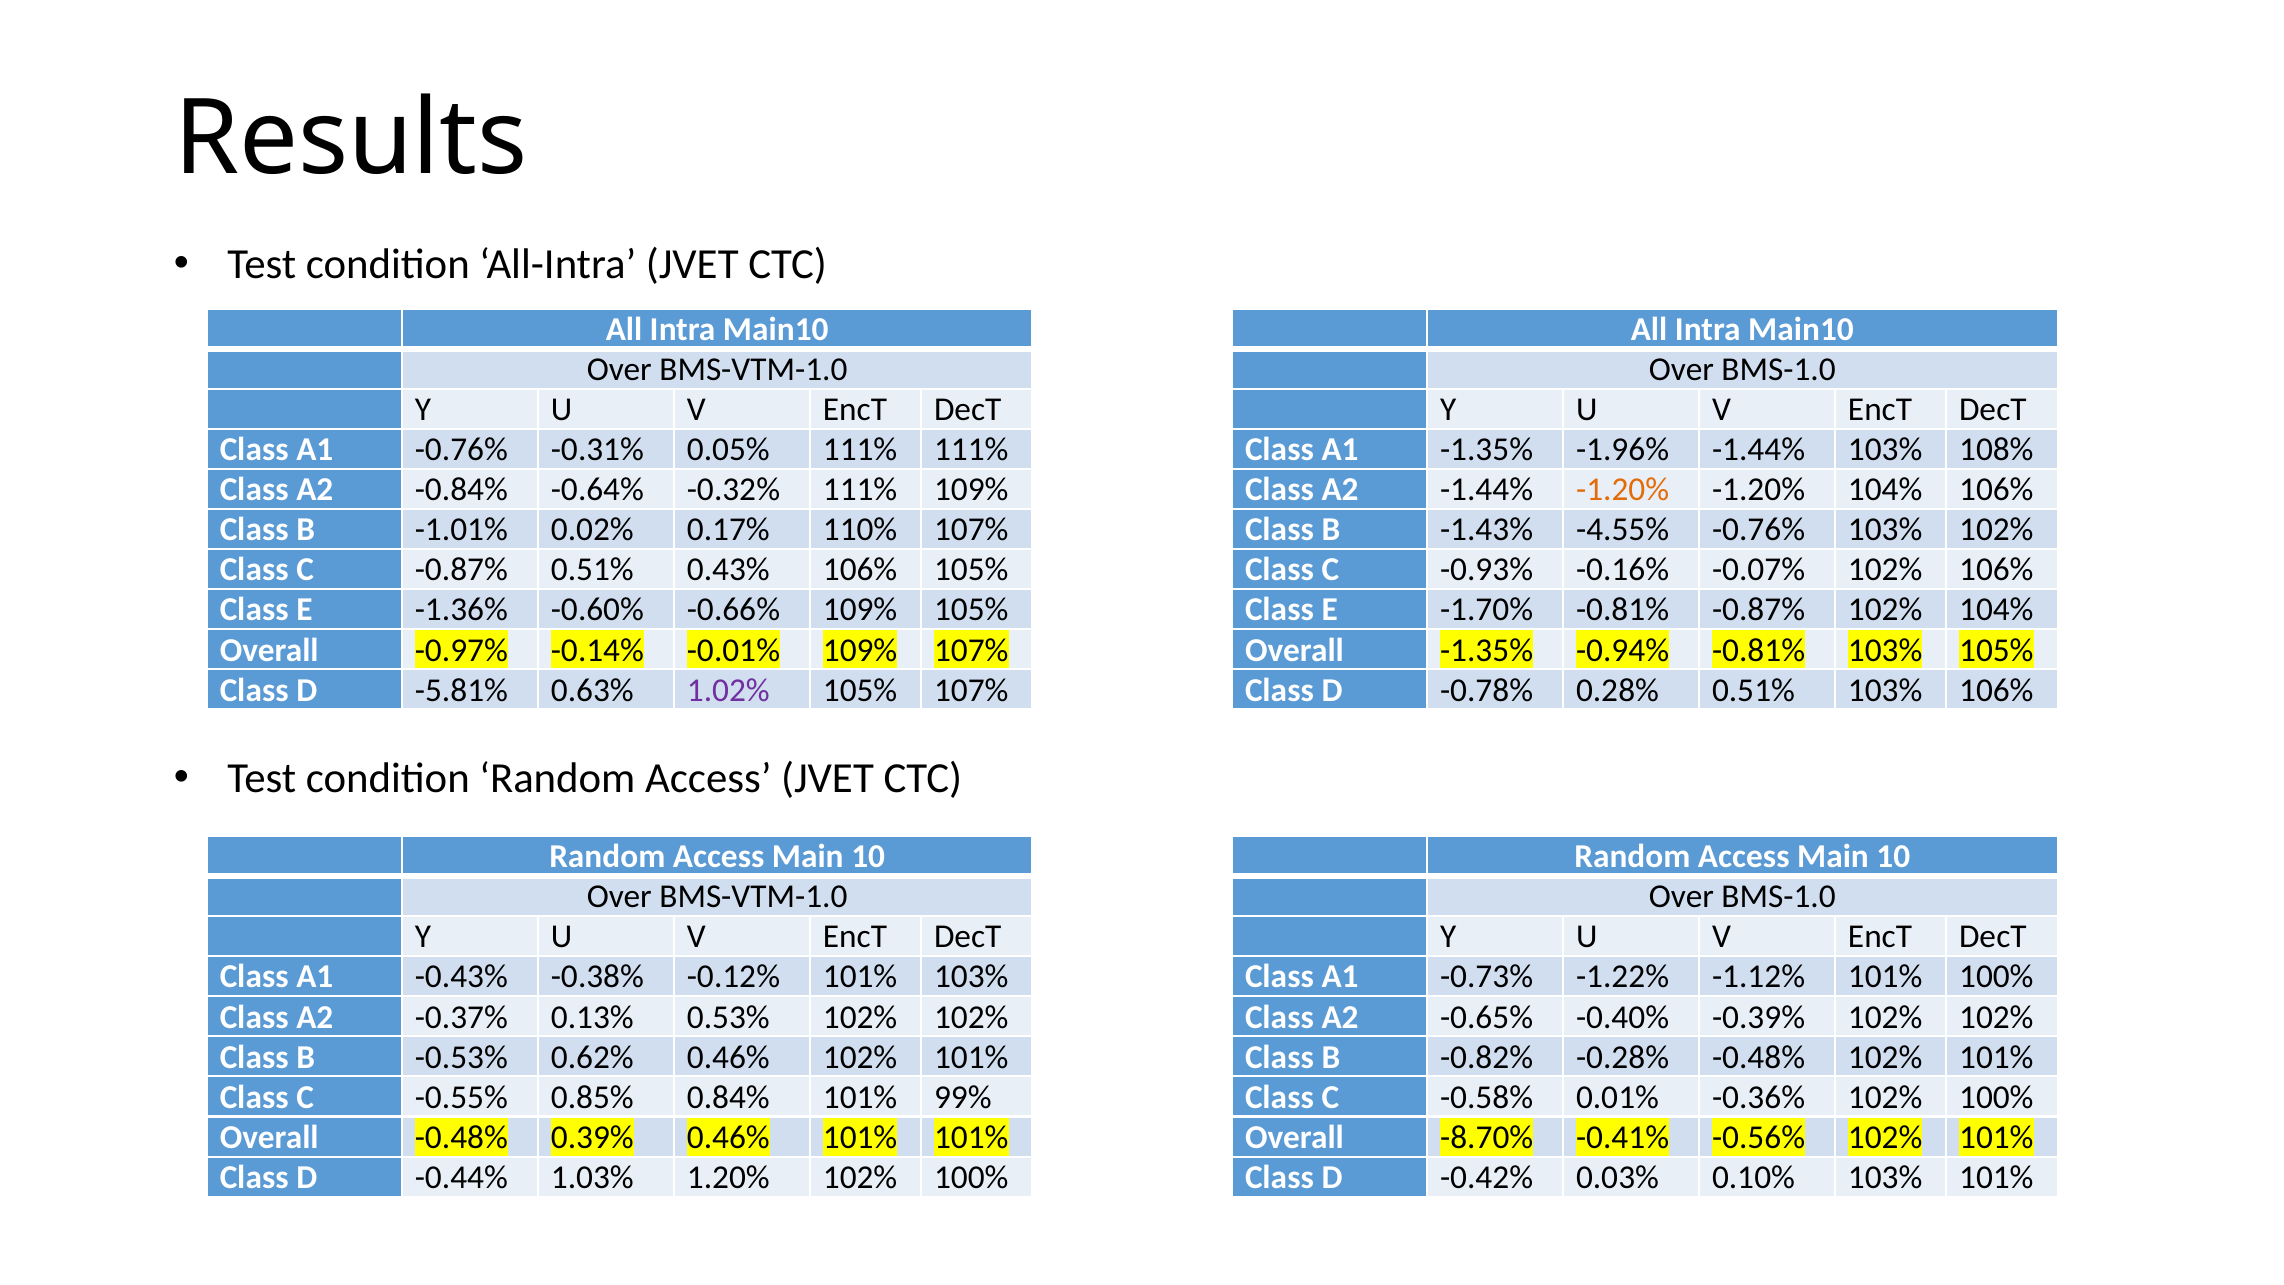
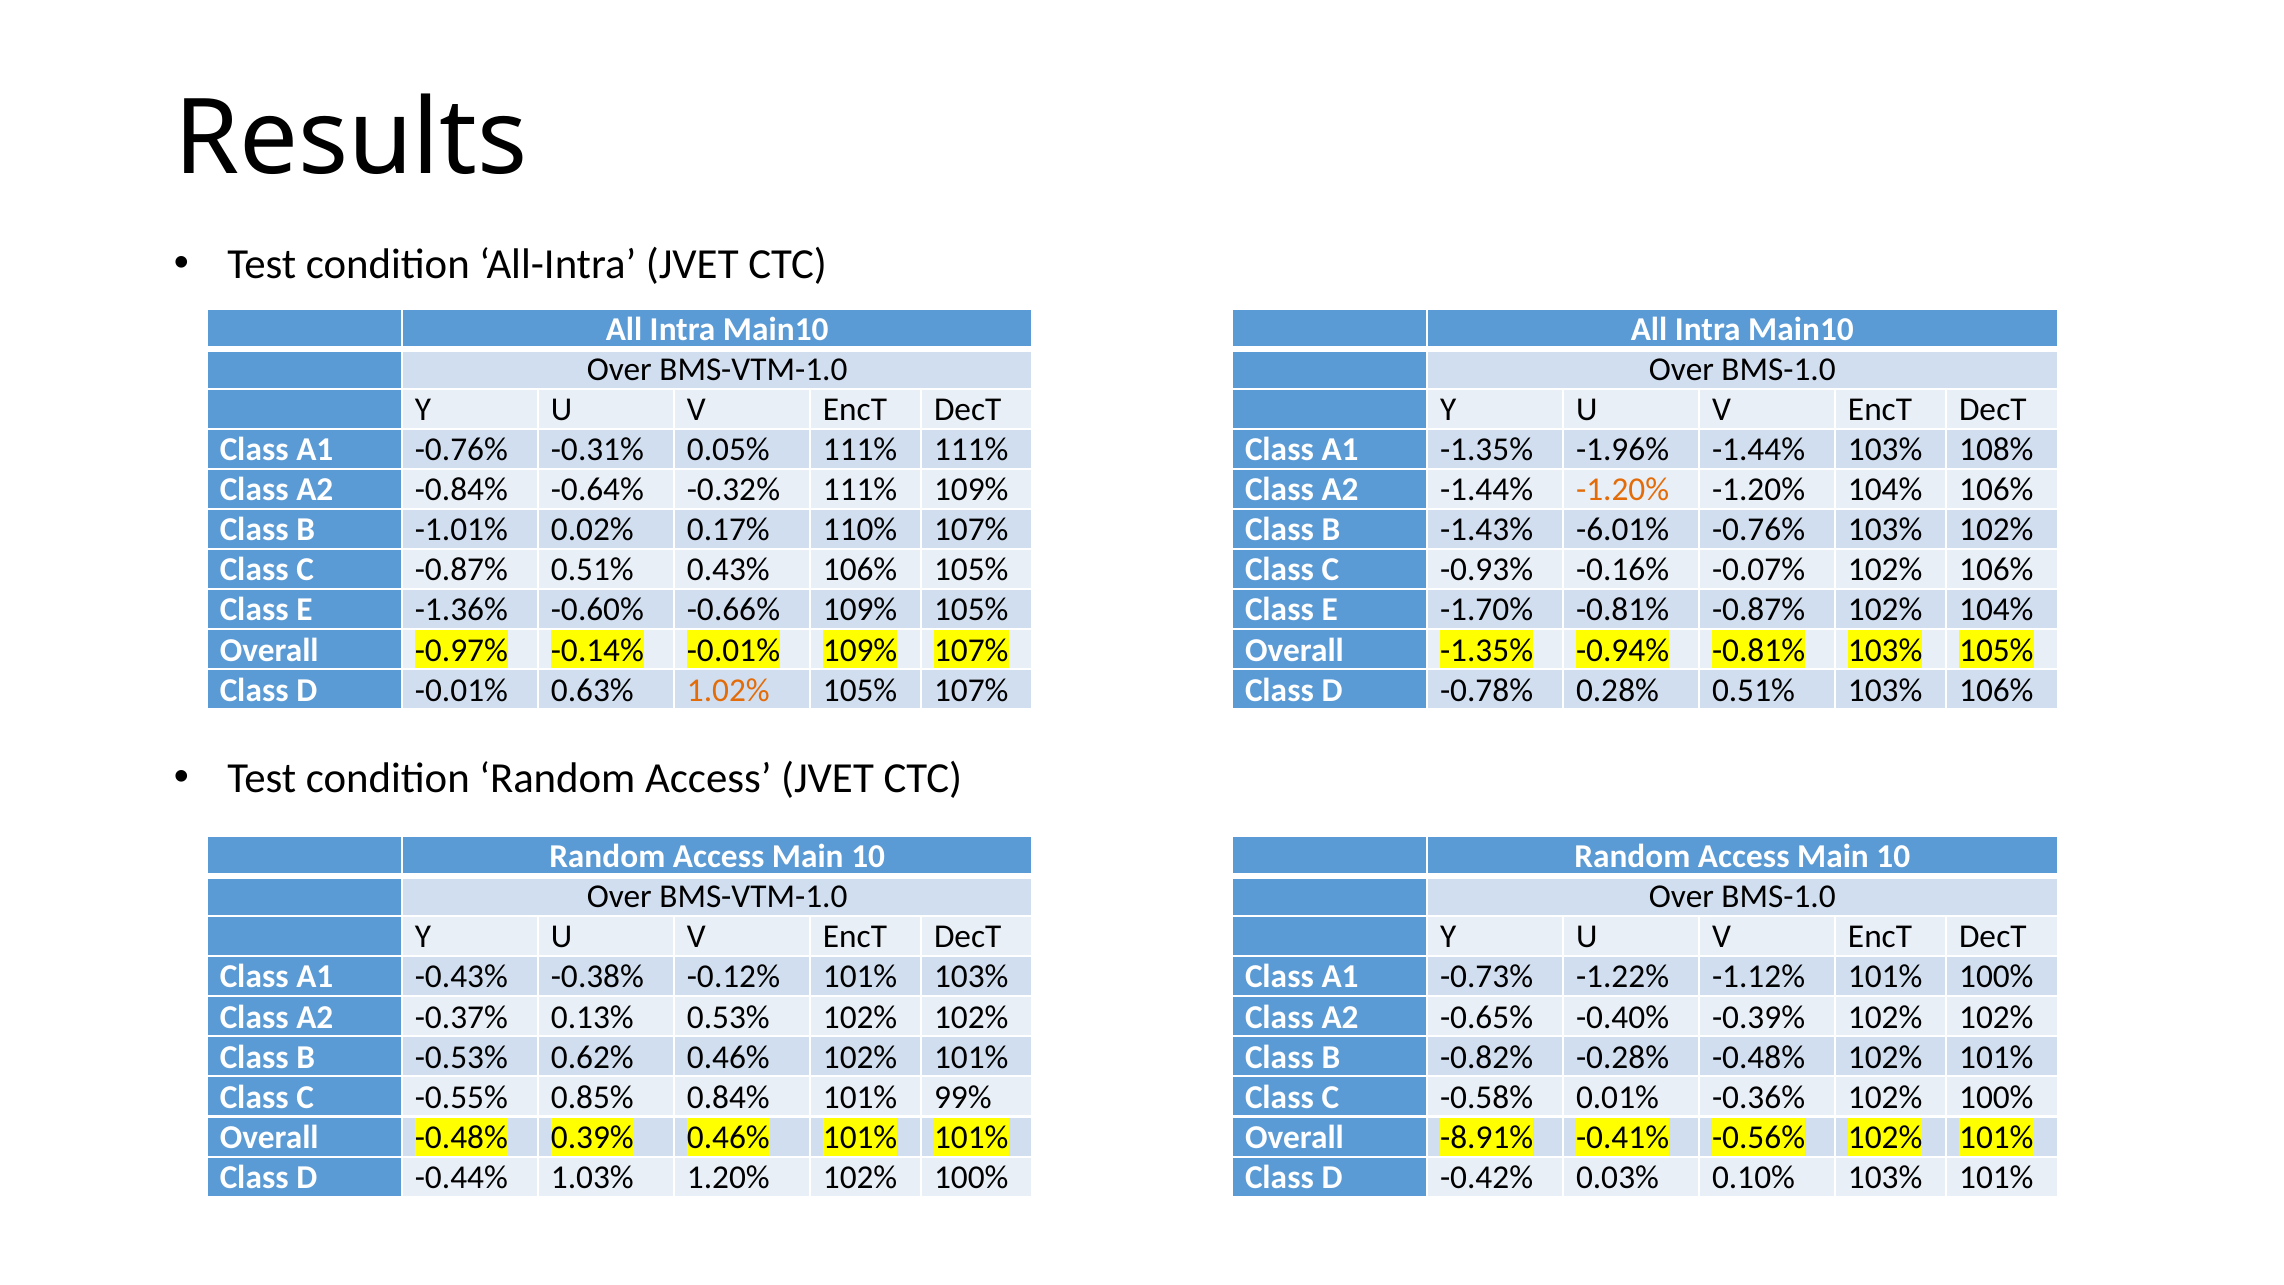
-4.55%: -4.55% -> -6.01%
D -5.81%: -5.81% -> -0.01%
1.02% colour: purple -> orange
-8.70%: -8.70% -> -8.91%
